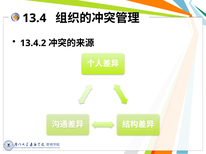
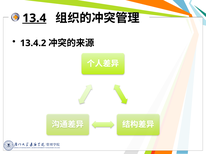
13.4 underline: none -> present
